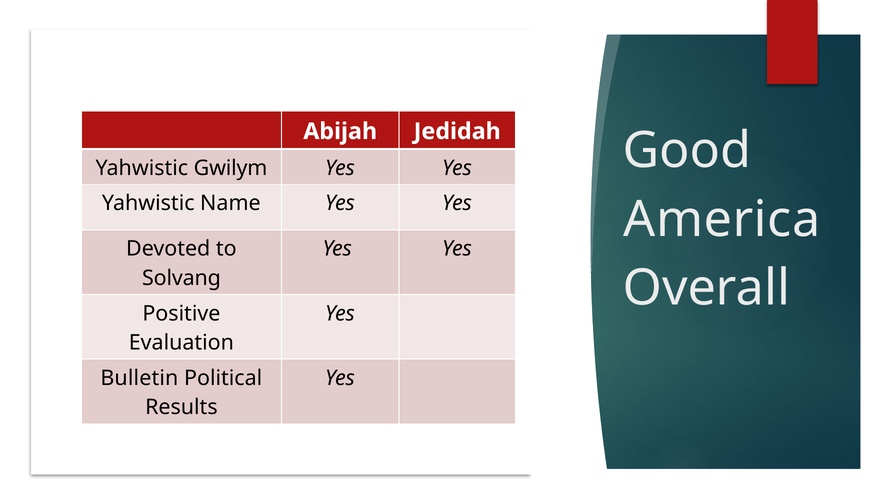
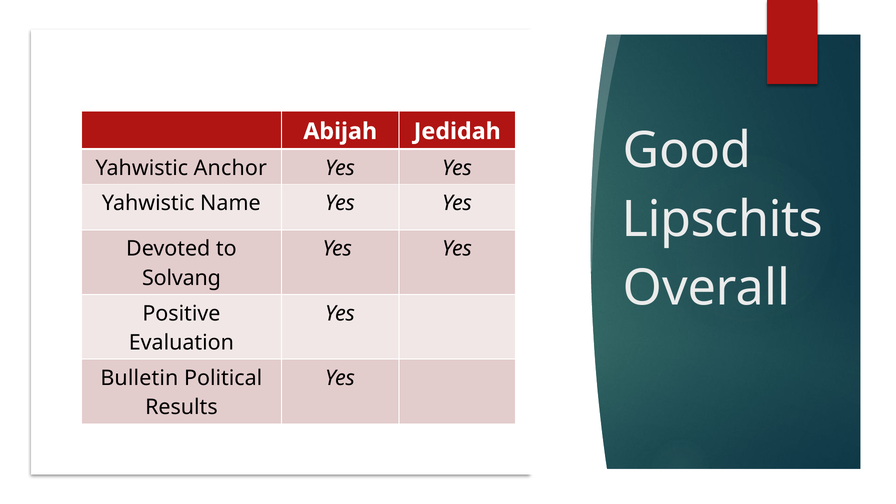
Gwilym: Gwilym -> Anchor
America: America -> Lipschits
